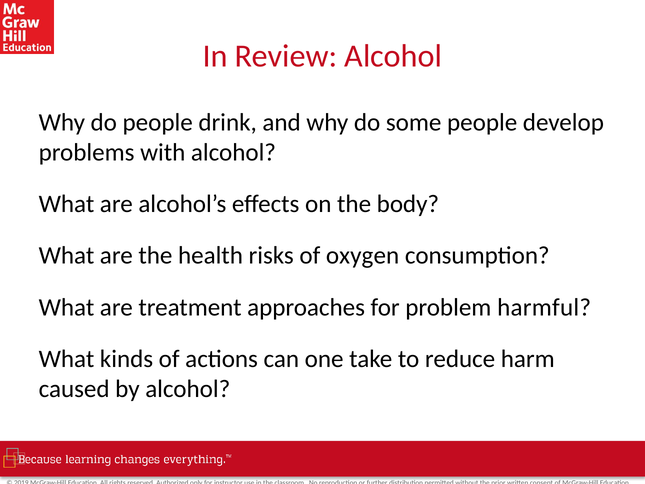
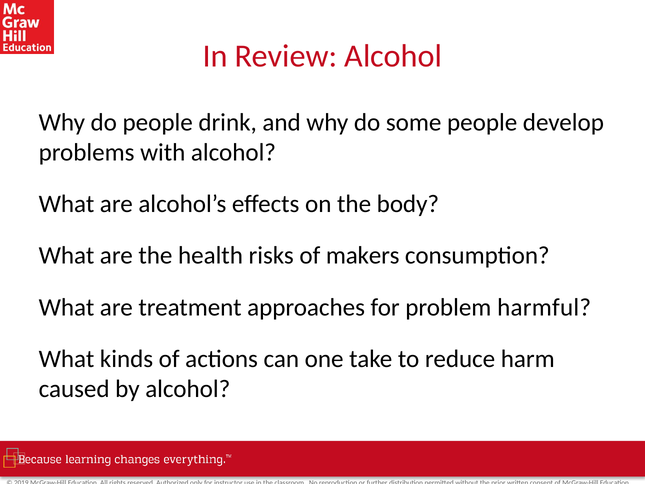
oxygen: oxygen -> makers
